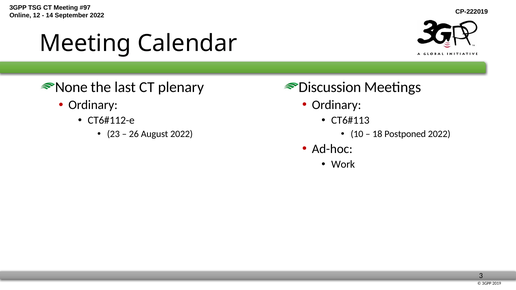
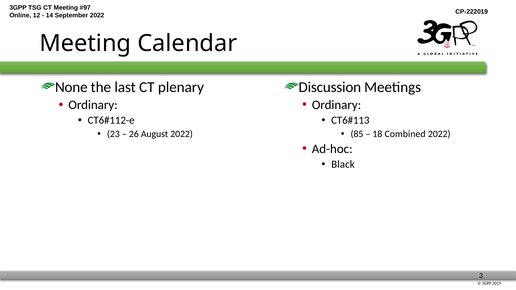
10: 10 -> 85
Postponed: Postponed -> Combined
Work: Work -> Black
